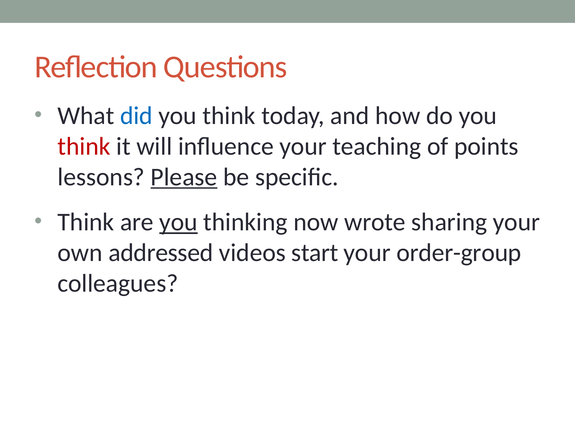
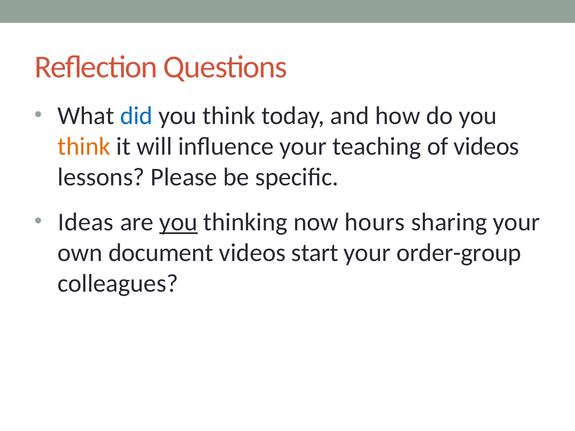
think at (84, 146) colour: red -> orange
of points: points -> videos
Please underline: present -> none
Think at (86, 222): Think -> Ideas
wrote: wrote -> hours
addressed: addressed -> document
